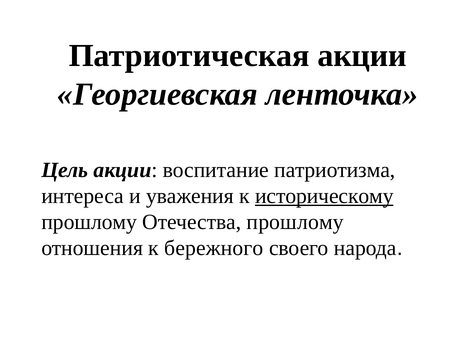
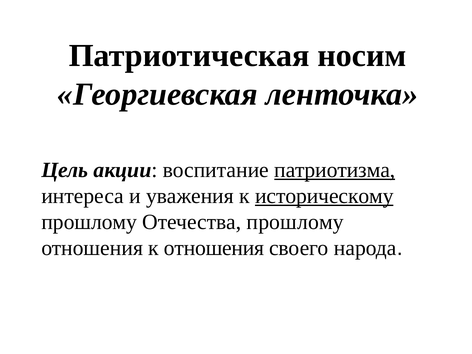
Патриотическая акции: акции -> носим
патриотизма underline: none -> present
к бережного: бережного -> отношения
